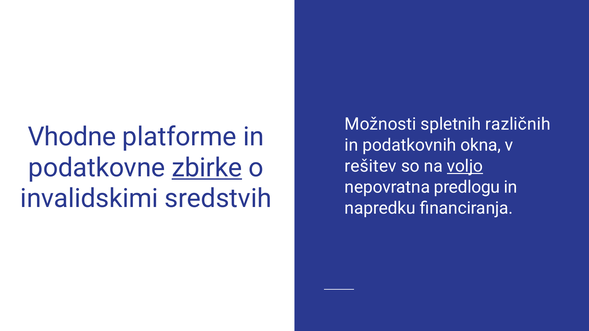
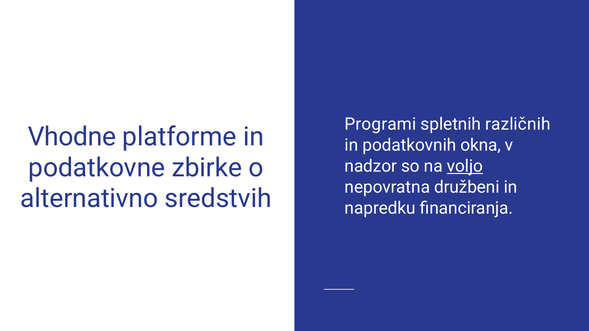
Možnosti: Možnosti -> Programi
zbirke underline: present -> none
rešitev: rešitev -> nadzor
predlogu: predlogu -> družbeni
invalidskimi: invalidskimi -> alternativno
